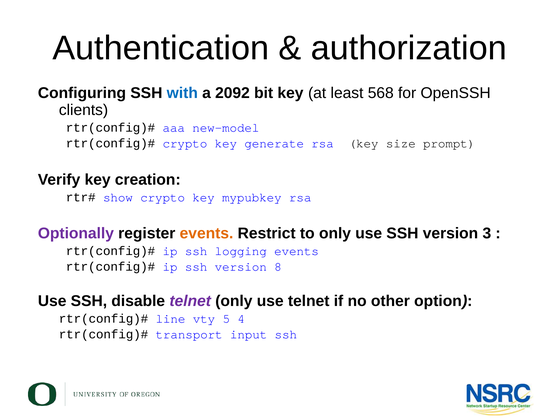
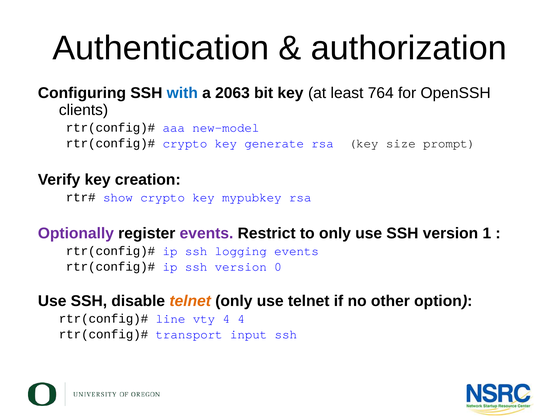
2092: 2092 -> 2063
568: 568 -> 764
events at (207, 233) colour: orange -> purple
3: 3 -> 1
8: 8 -> 0
telnet at (190, 301) colour: purple -> orange
vty 5: 5 -> 4
